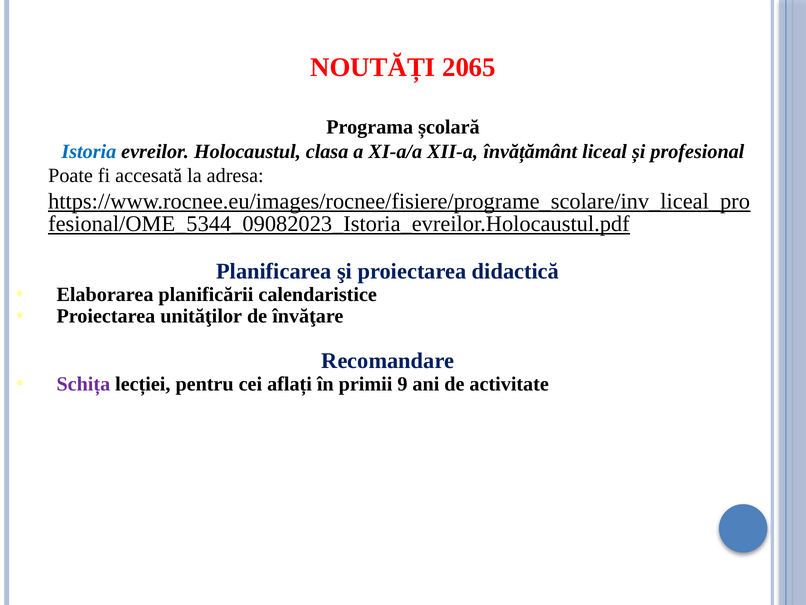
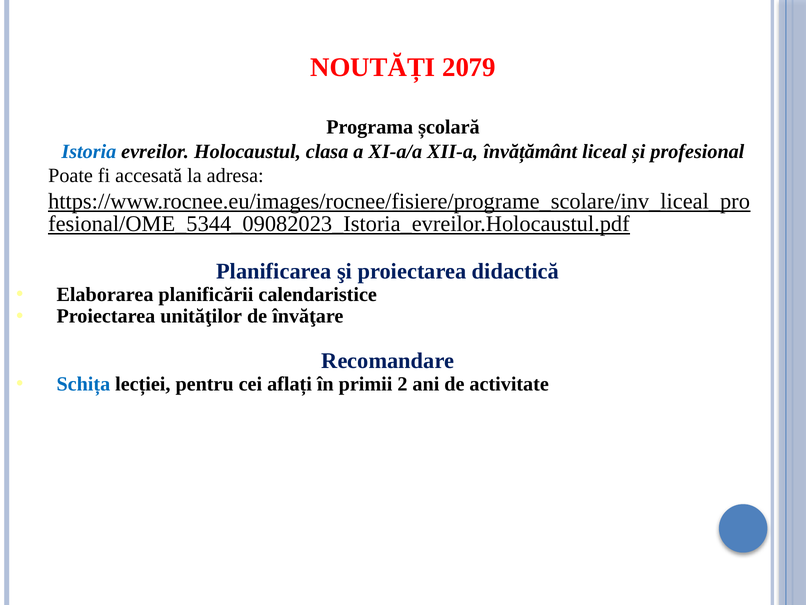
2065: 2065 -> 2079
Schița colour: purple -> blue
9: 9 -> 2
